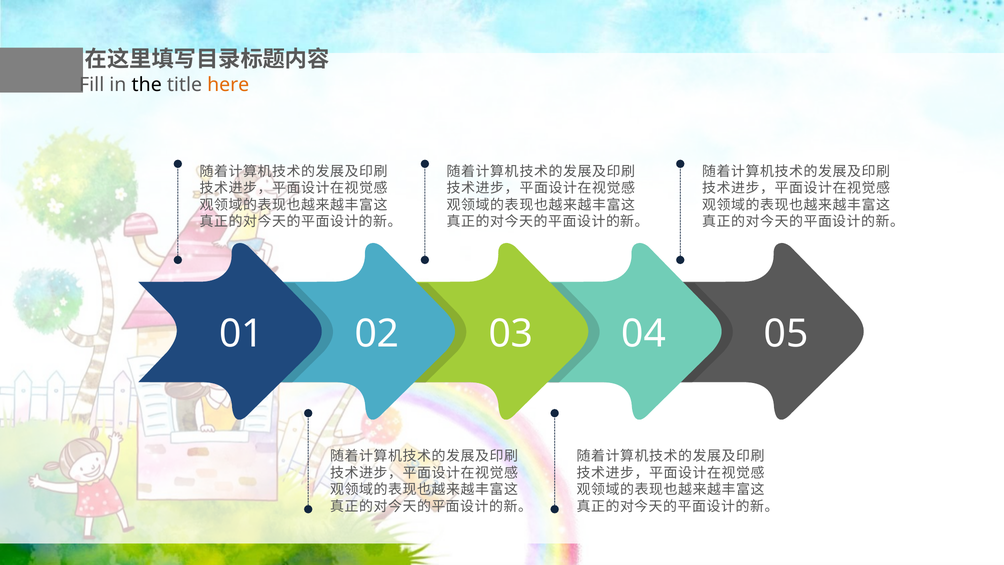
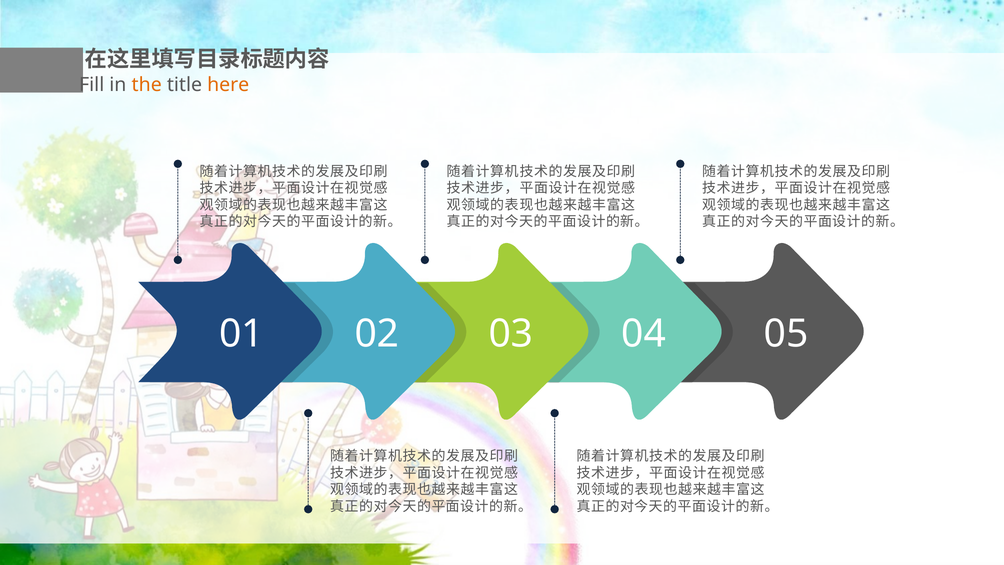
the colour: black -> orange
